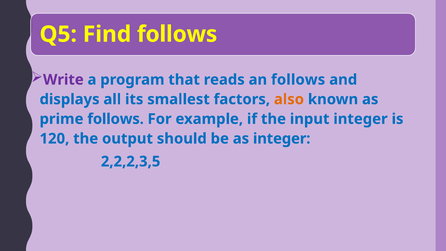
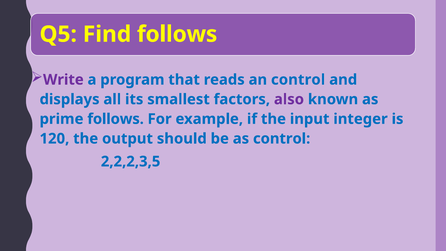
an follows: follows -> control
also colour: orange -> purple
as integer: integer -> control
